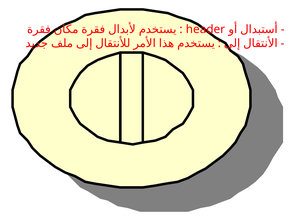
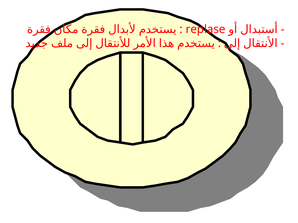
header: header -> replase
